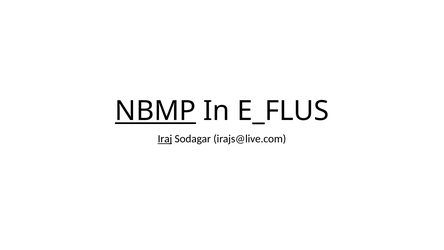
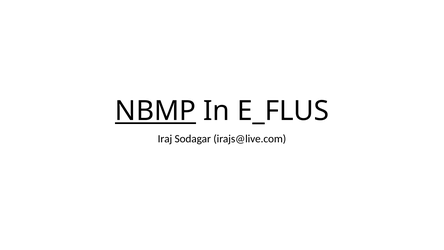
Iraj underline: present -> none
